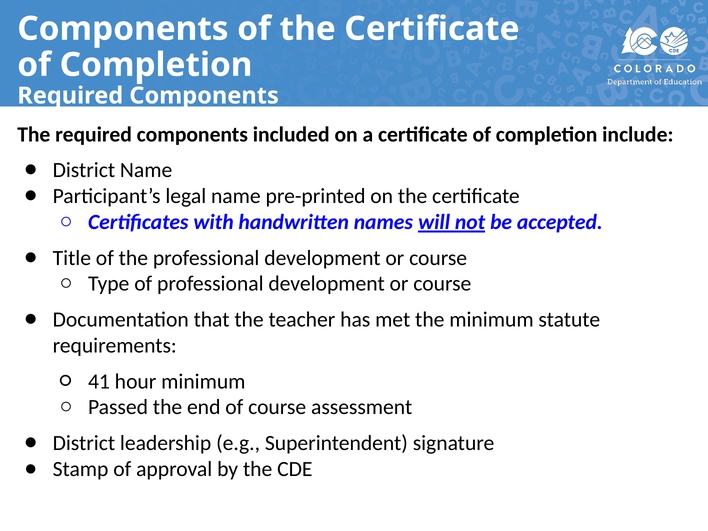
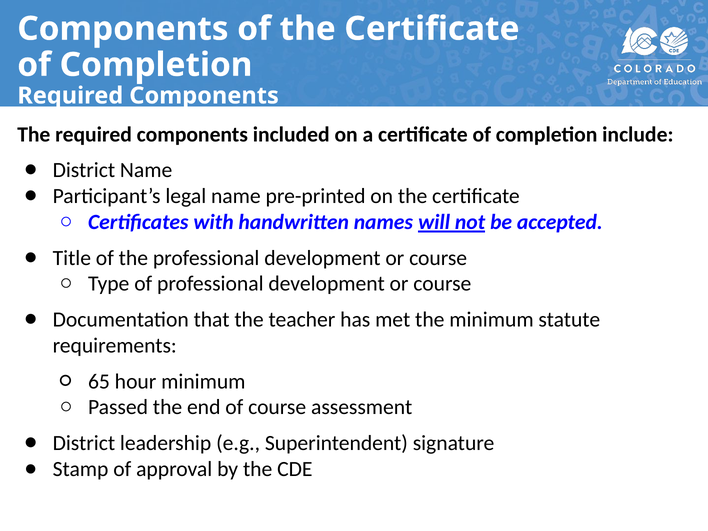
41: 41 -> 65
